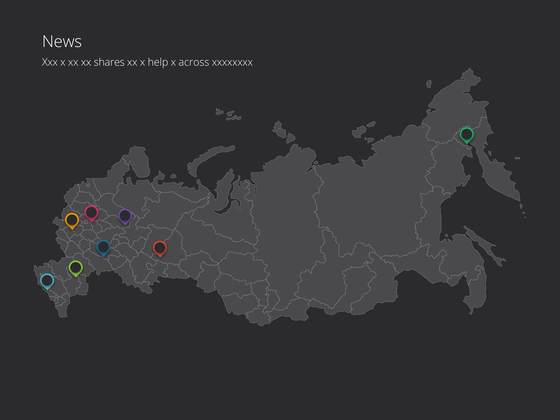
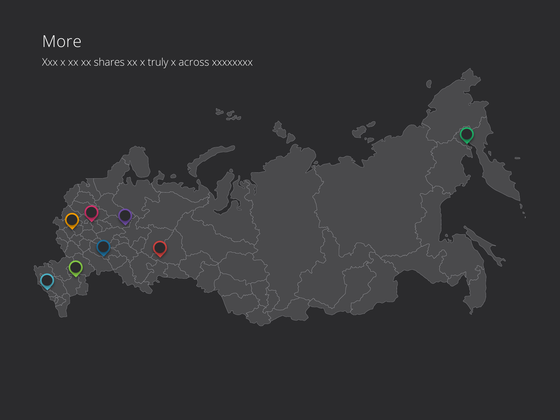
News: News -> More
help: help -> truly
